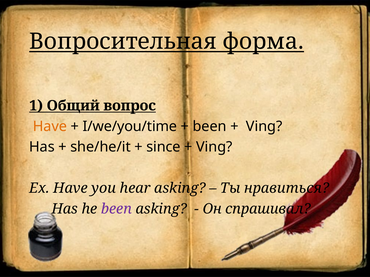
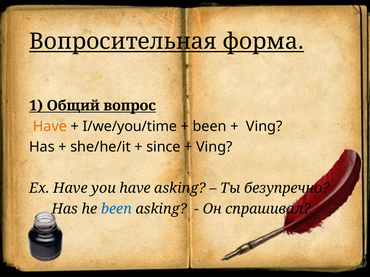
you hear: hear -> have
нравиться: нравиться -> безупречно
been at (116, 209) colour: purple -> blue
